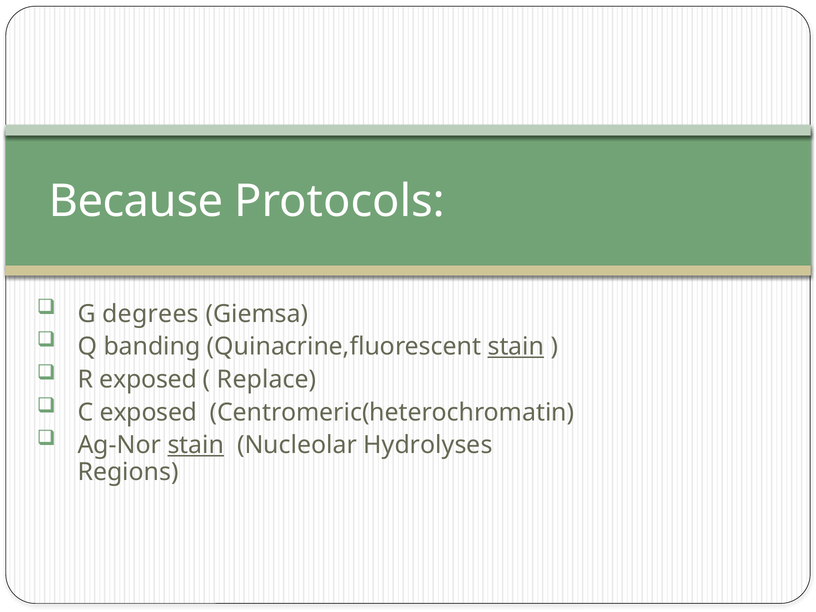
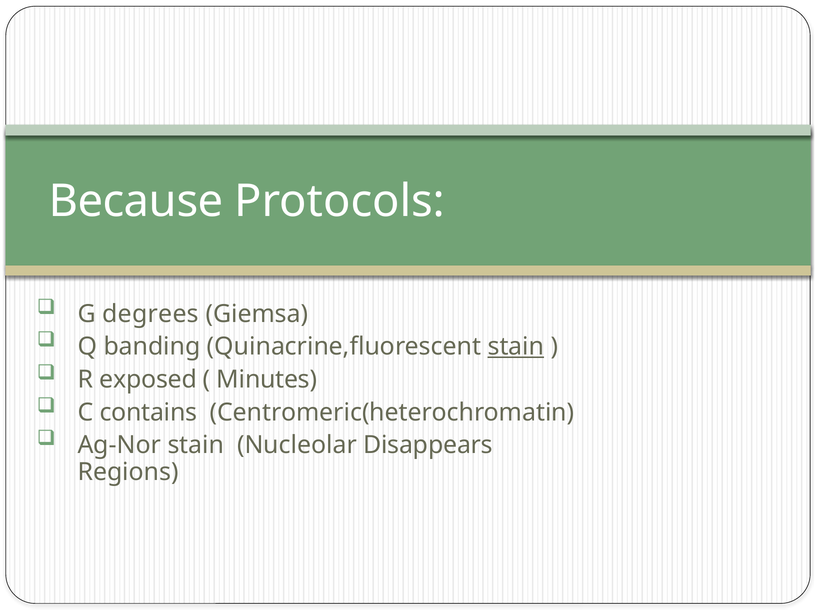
Replace: Replace -> Minutes
C exposed: exposed -> contains
stain at (196, 445) underline: present -> none
Hydrolyses: Hydrolyses -> Disappears
